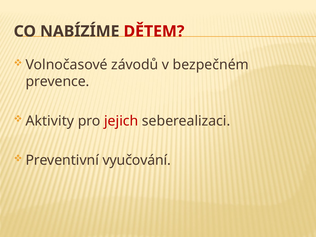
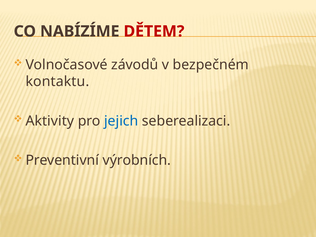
prevence: prevence -> kontaktu
jejich colour: red -> blue
vyučování: vyučování -> výrobních
